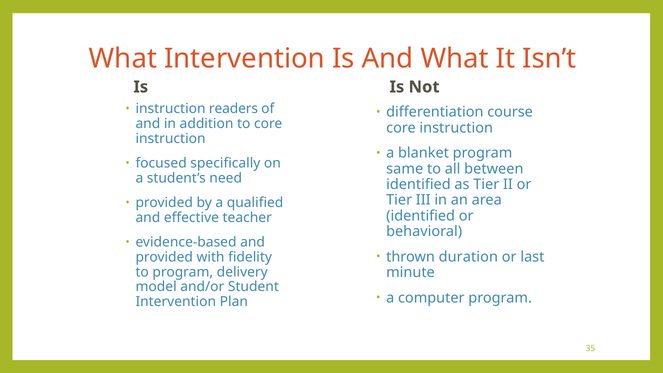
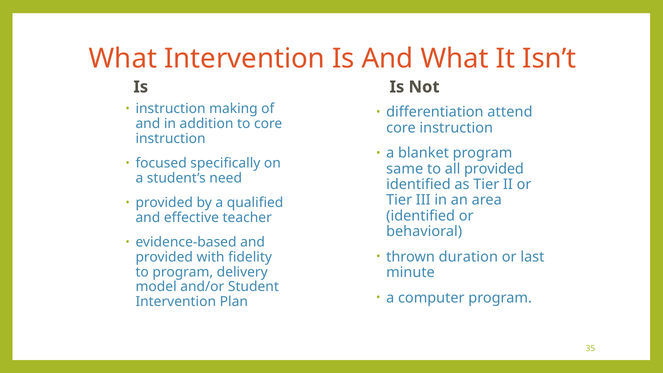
readers: readers -> making
course: course -> attend
all between: between -> provided
